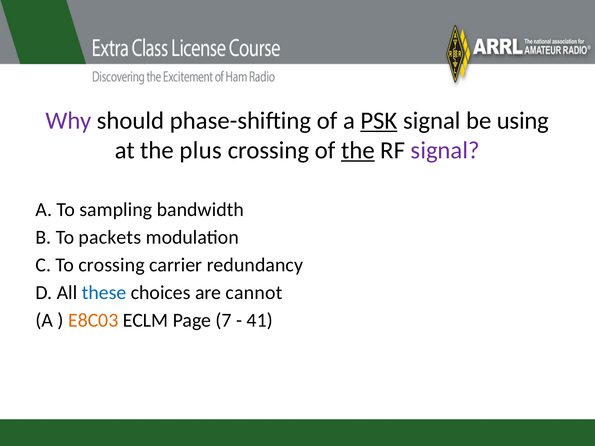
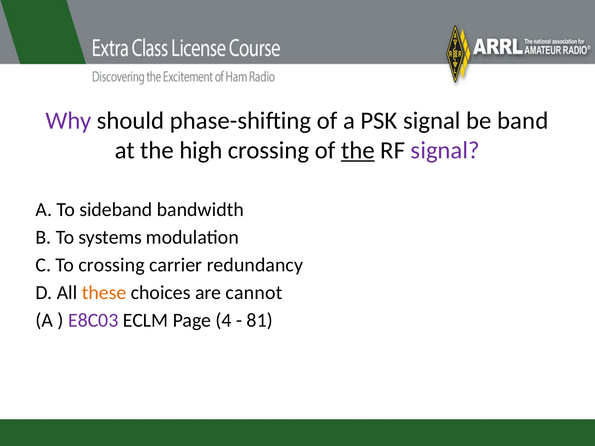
PSK underline: present -> none
using: using -> band
plus: plus -> high
sampling: sampling -> sideband
packets: packets -> systems
these colour: blue -> orange
E8C03 colour: orange -> purple
7: 7 -> 4
41: 41 -> 81
